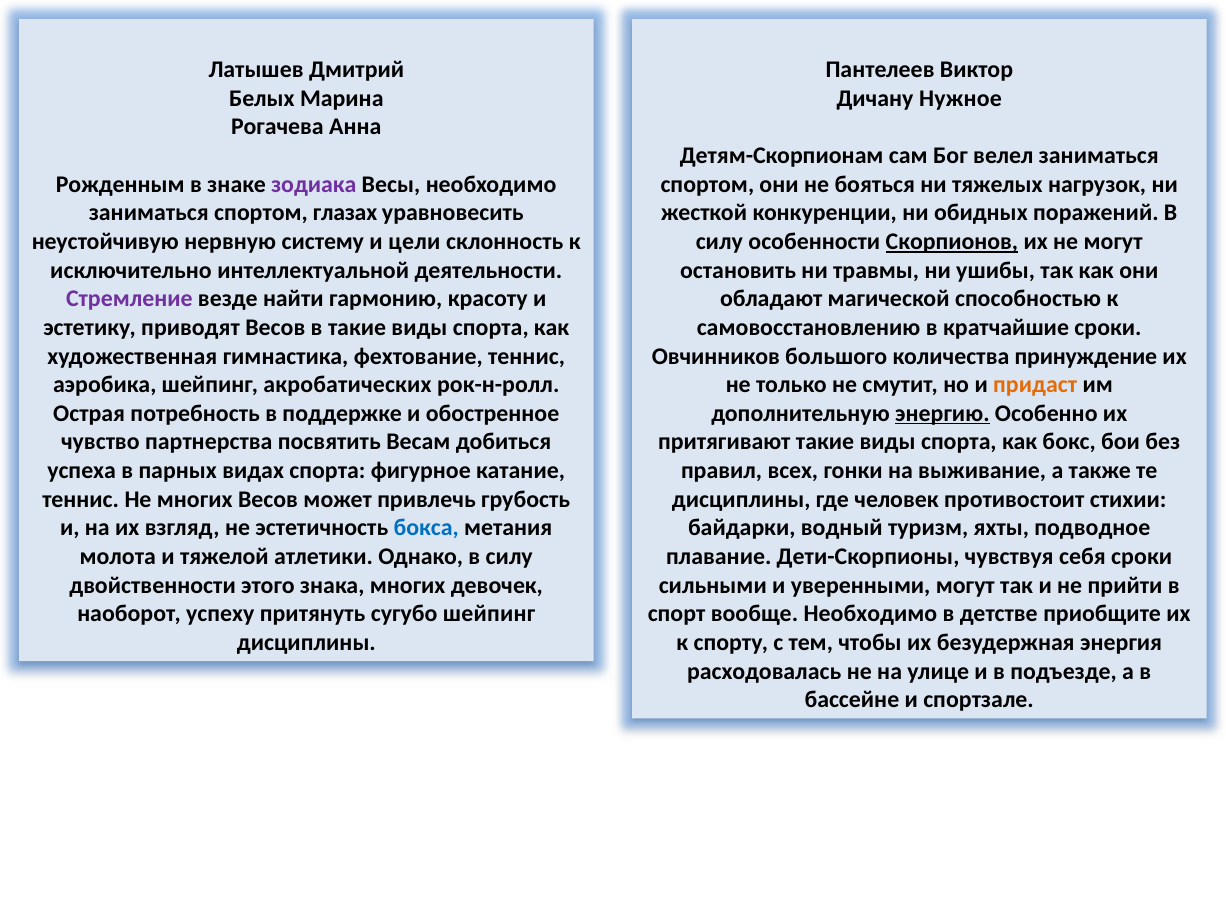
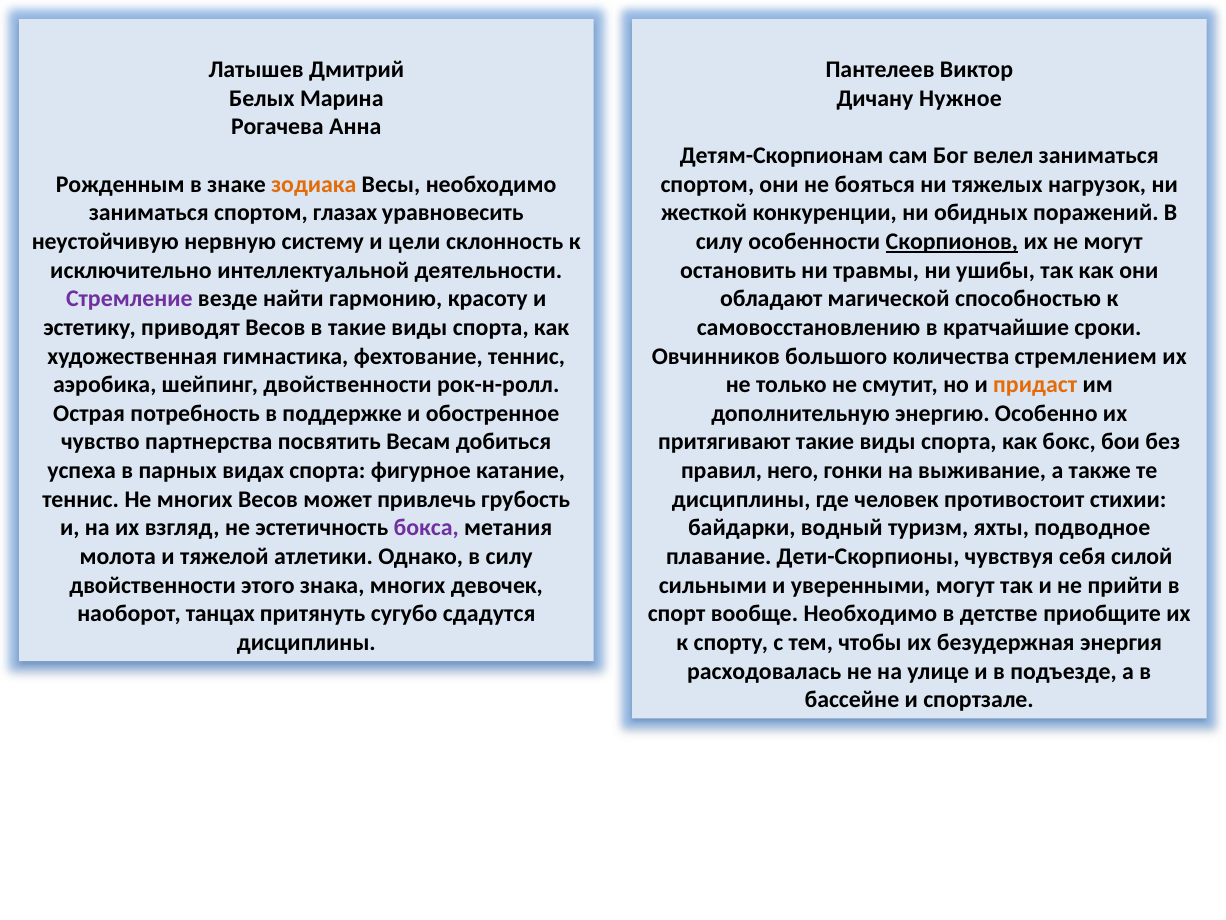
зодиака colour: purple -> orange
принуждение: принуждение -> стремлением
шейпинг акробатических: акробатических -> двойственности
энергию underline: present -> none
всех: всех -> него
бокса colour: blue -> purple
себя сроки: сроки -> силой
успеху: успеху -> танцах
сугубо шейпинг: шейпинг -> сдадутся
